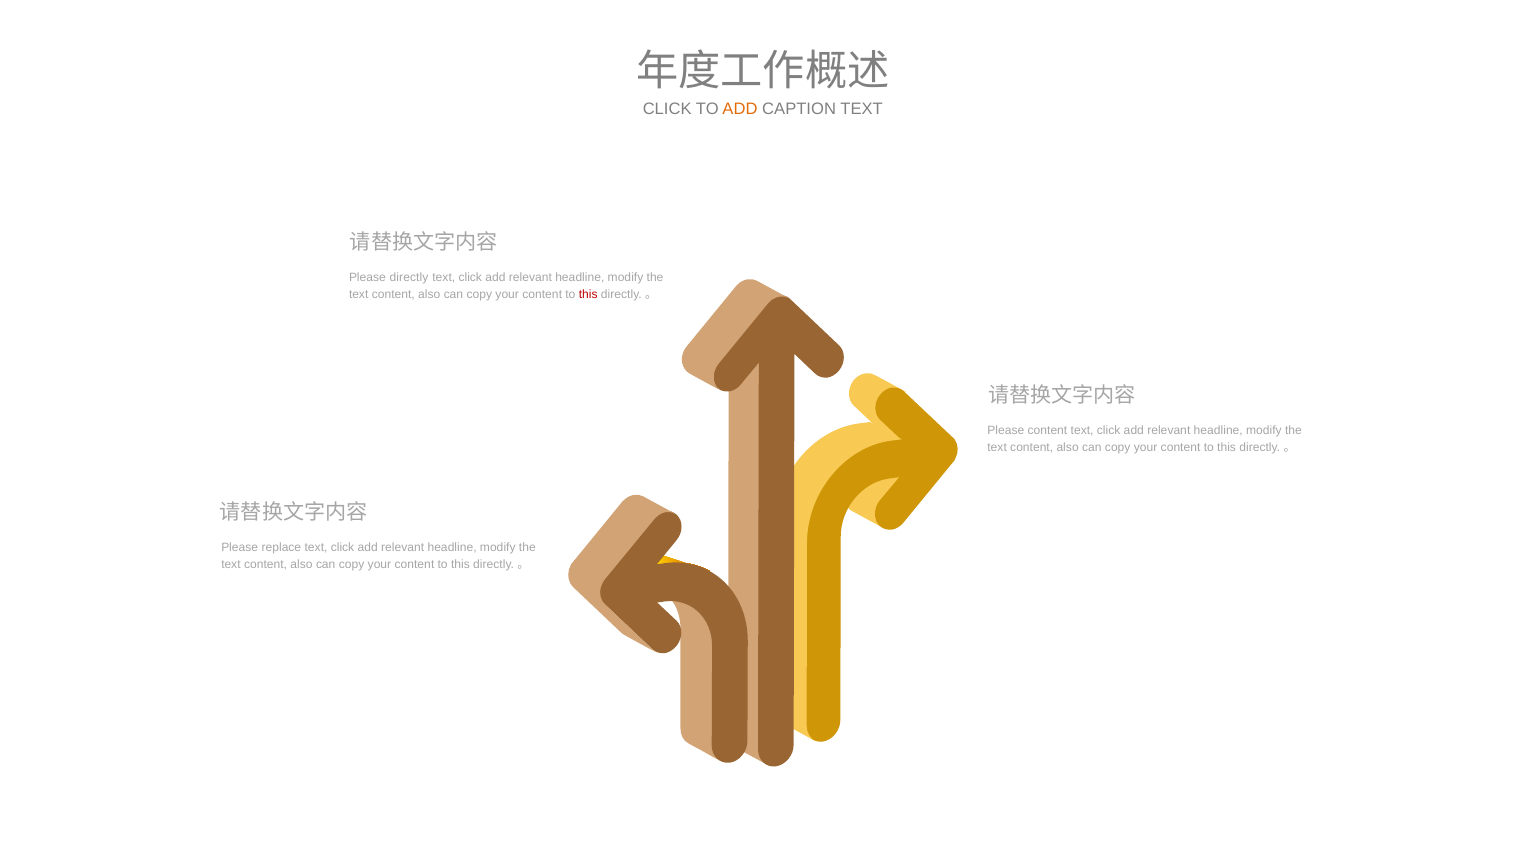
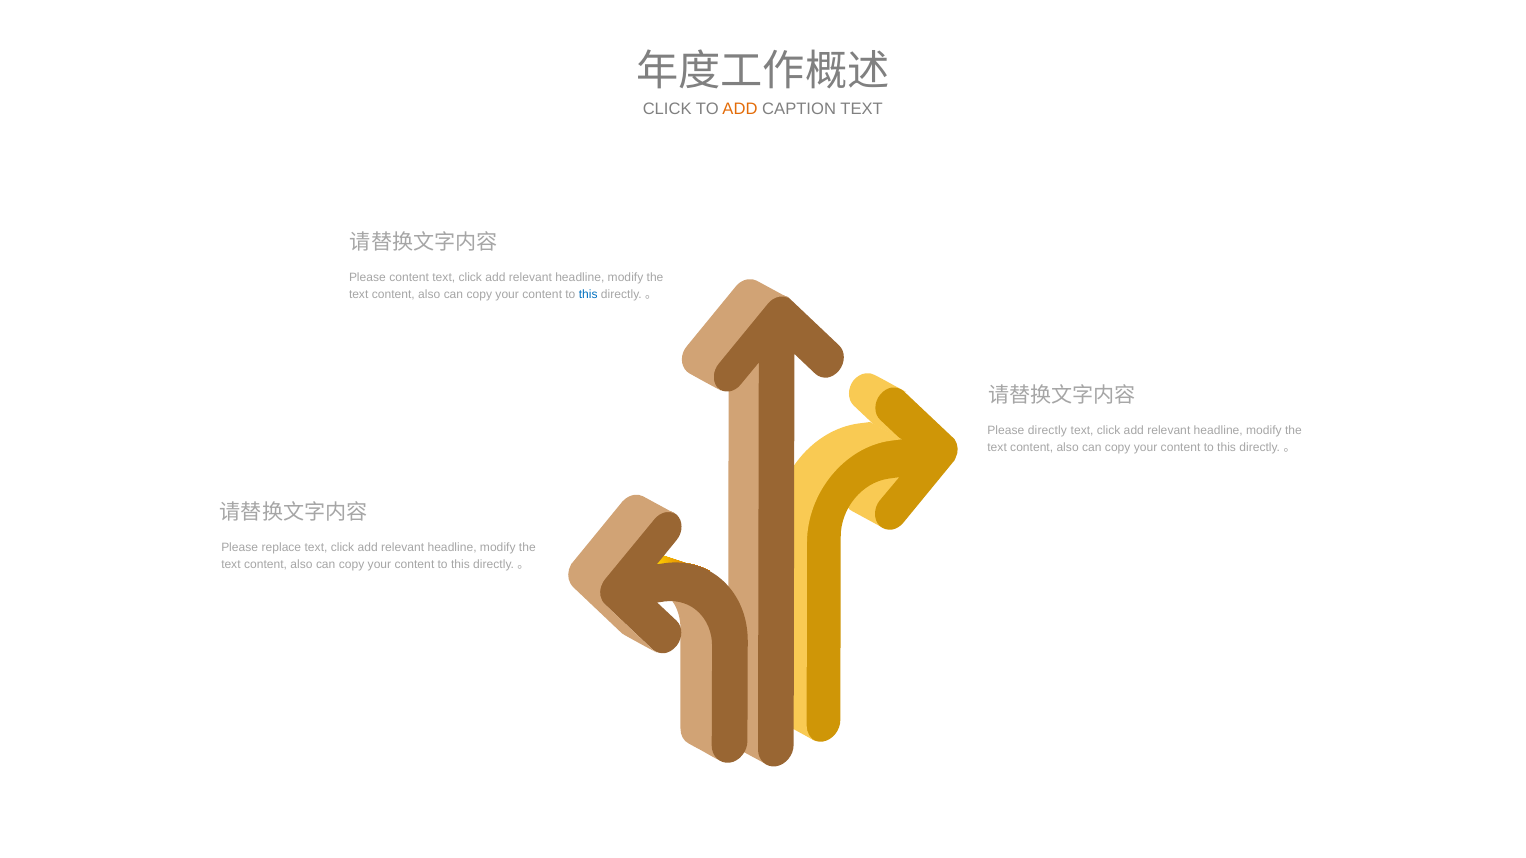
Please directly: directly -> content
this at (588, 295) colour: red -> blue
Please content: content -> directly
